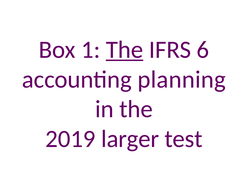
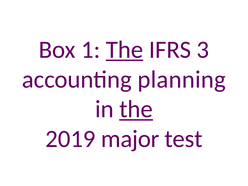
6: 6 -> 3
the at (136, 109) underline: none -> present
larger: larger -> major
